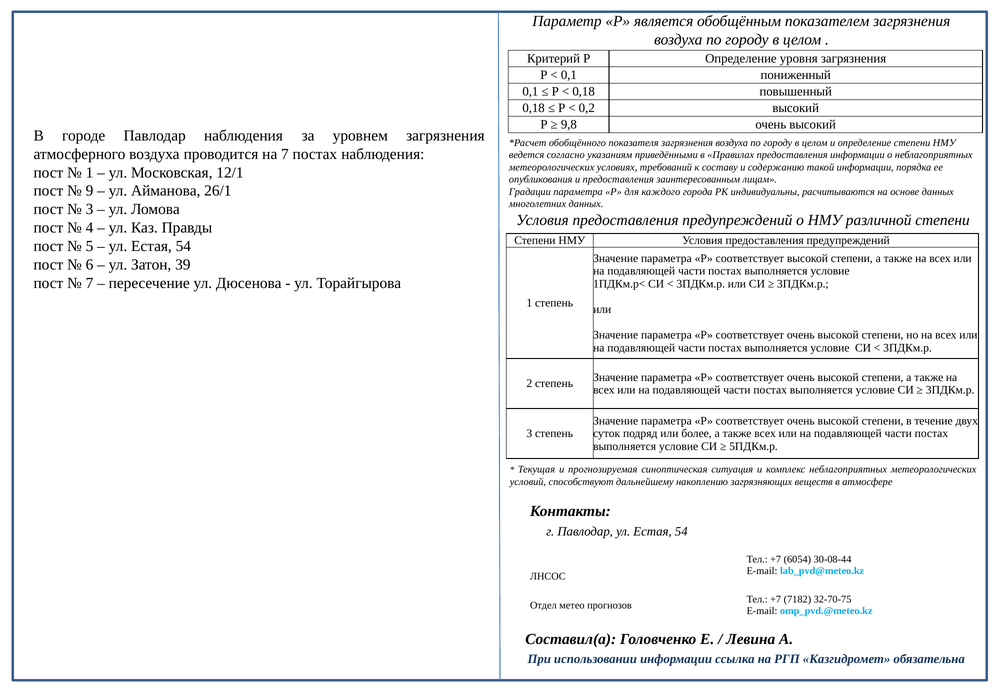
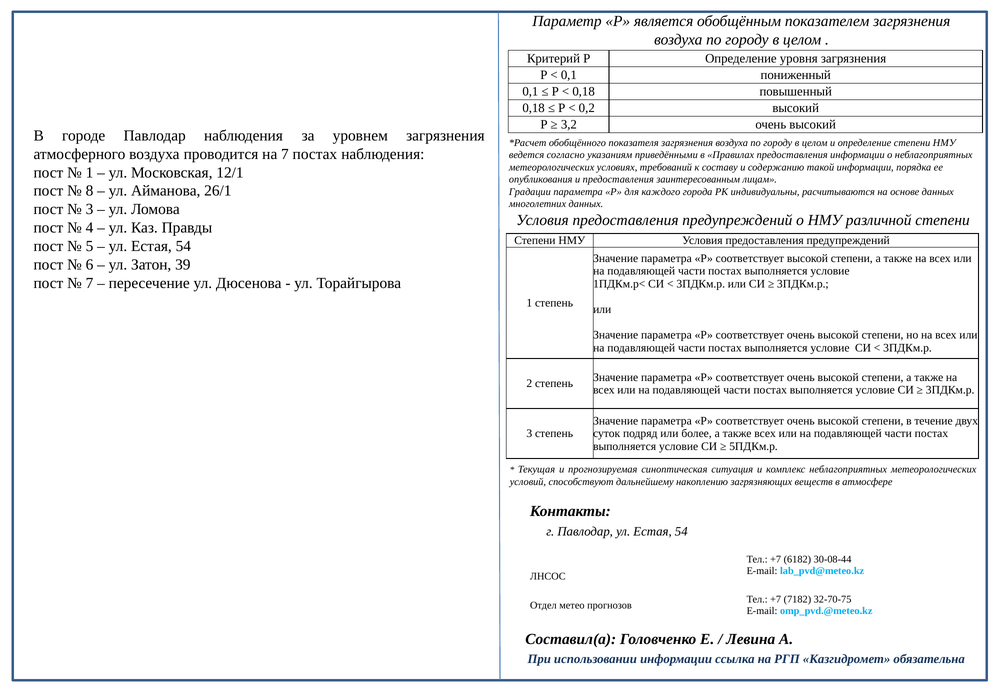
9,8: 9,8 -> 3,2
9: 9 -> 8
6054: 6054 -> 6182
